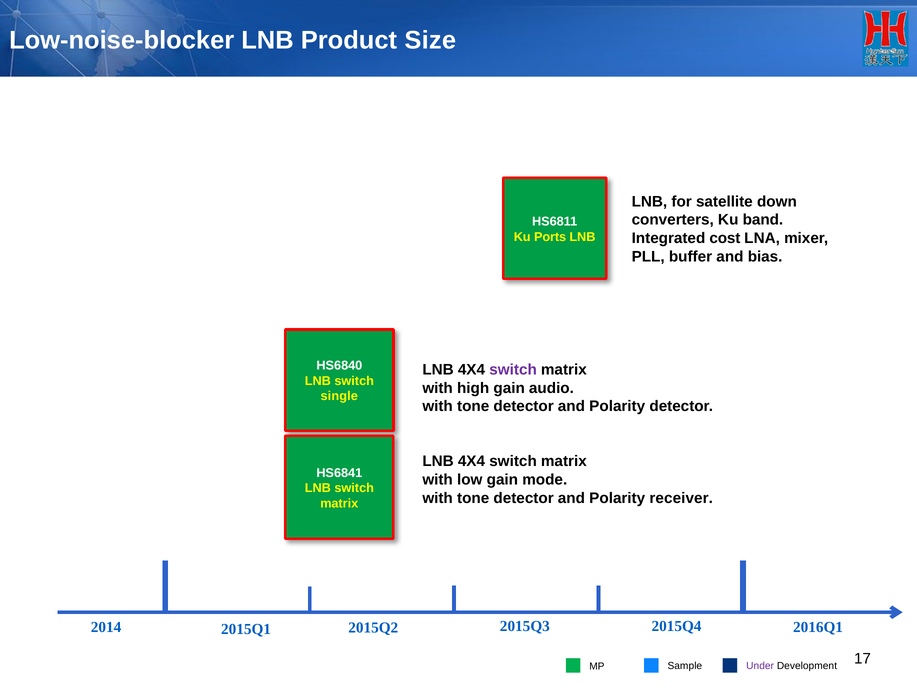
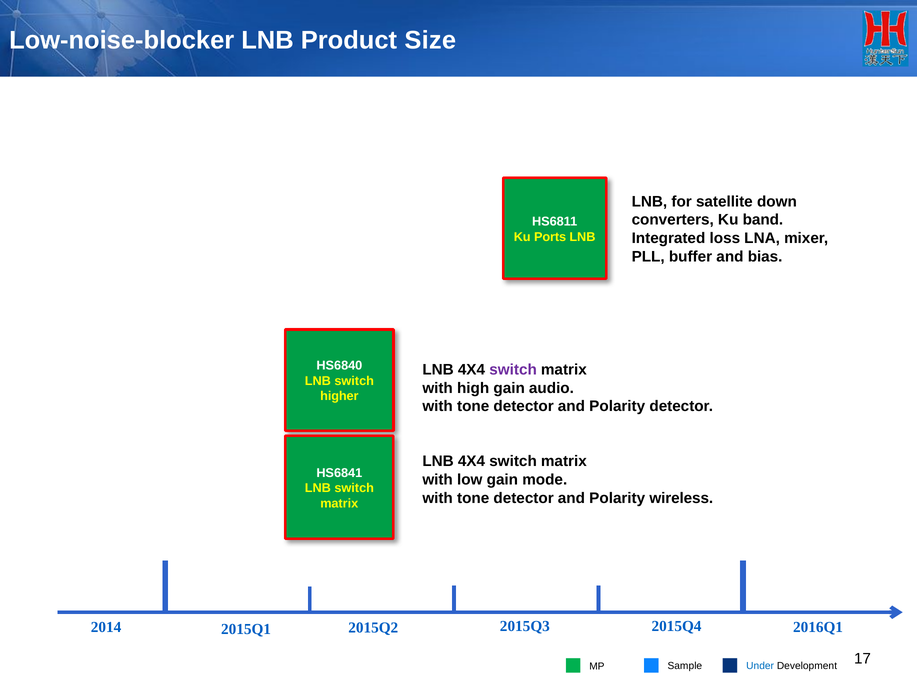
cost: cost -> loss
single: single -> higher
receiver: receiver -> wireless
Under colour: purple -> blue
